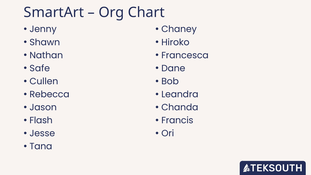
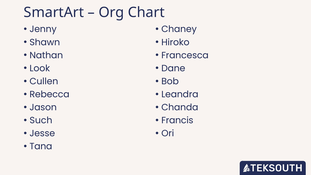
Safe: Safe -> Look
Flash: Flash -> Such
